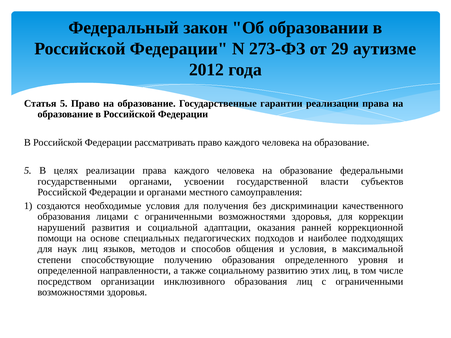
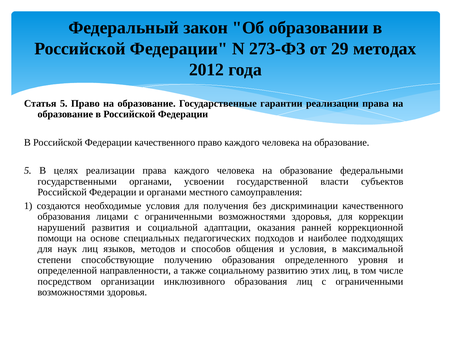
аутизме: аутизме -> методах
Федерации рассматривать: рассматривать -> качественного
